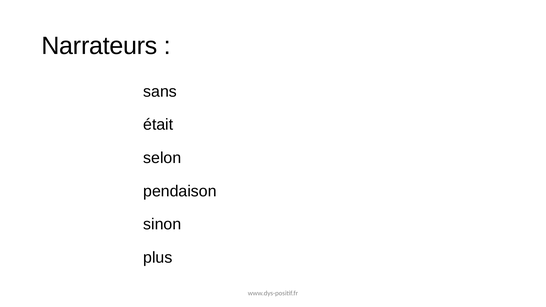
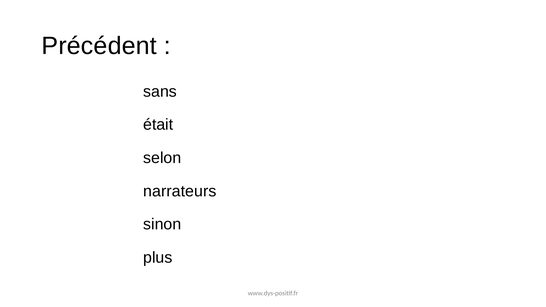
Narrateurs: Narrateurs -> Précédent
pendaison: pendaison -> narrateurs
